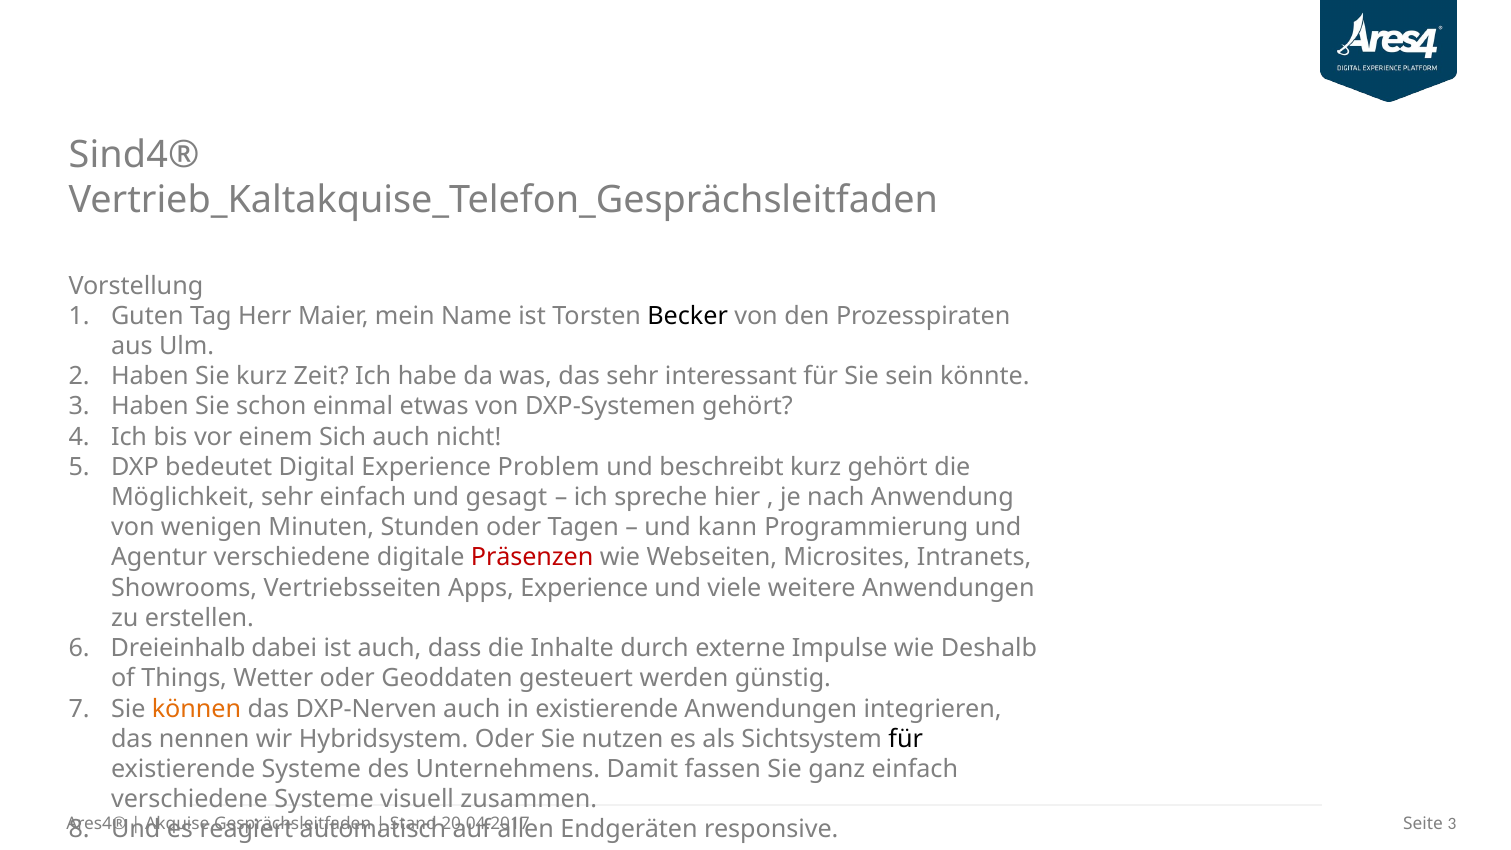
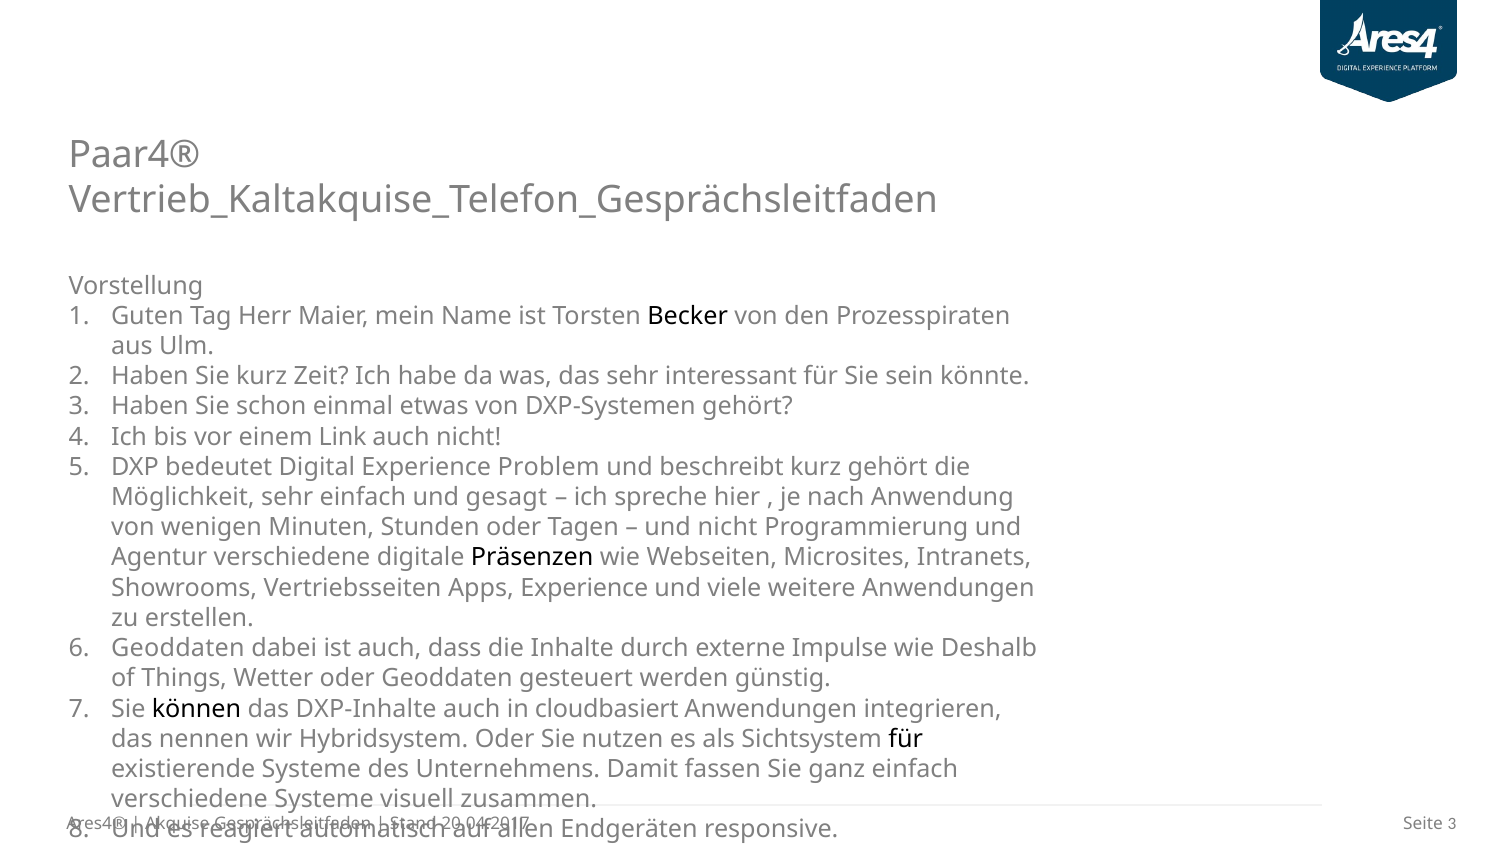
Sind4®: Sind4® -> Paar4®
Sich: Sich -> Link
und kann: kann -> nicht
Präsenzen colour: red -> black
Dreieinhalb at (178, 648): Dreieinhalb -> Geoddaten
können colour: orange -> black
DXP-Nerven: DXP-Nerven -> DXP-Inhalte
in existierende: existierende -> cloudbasiert
